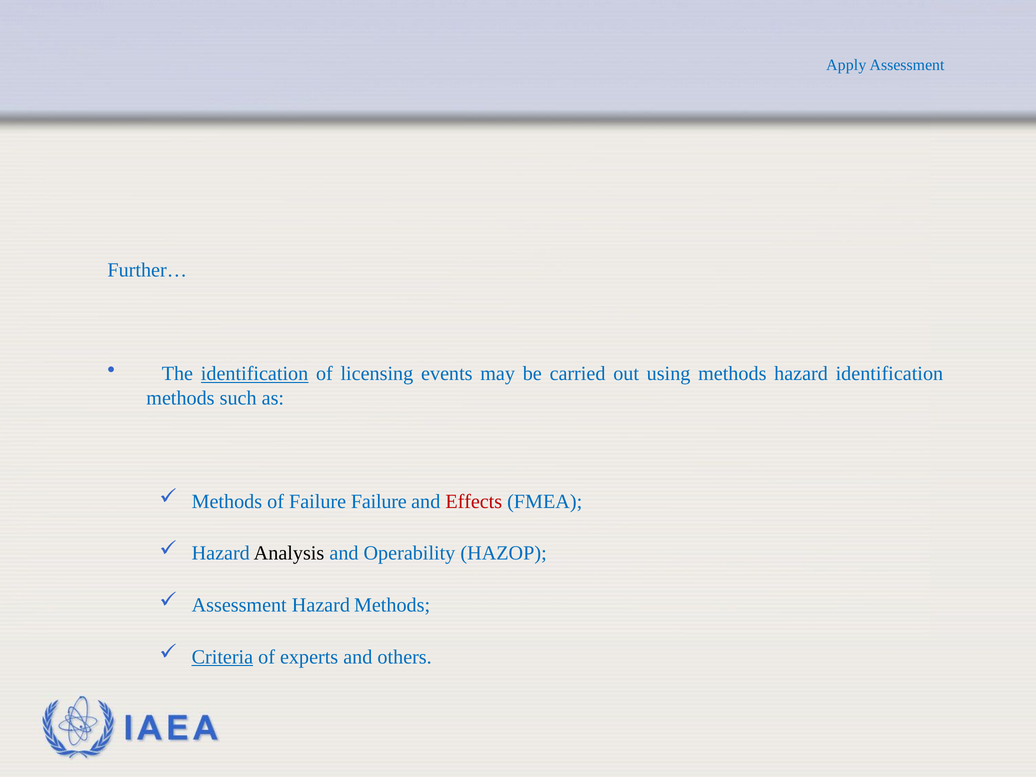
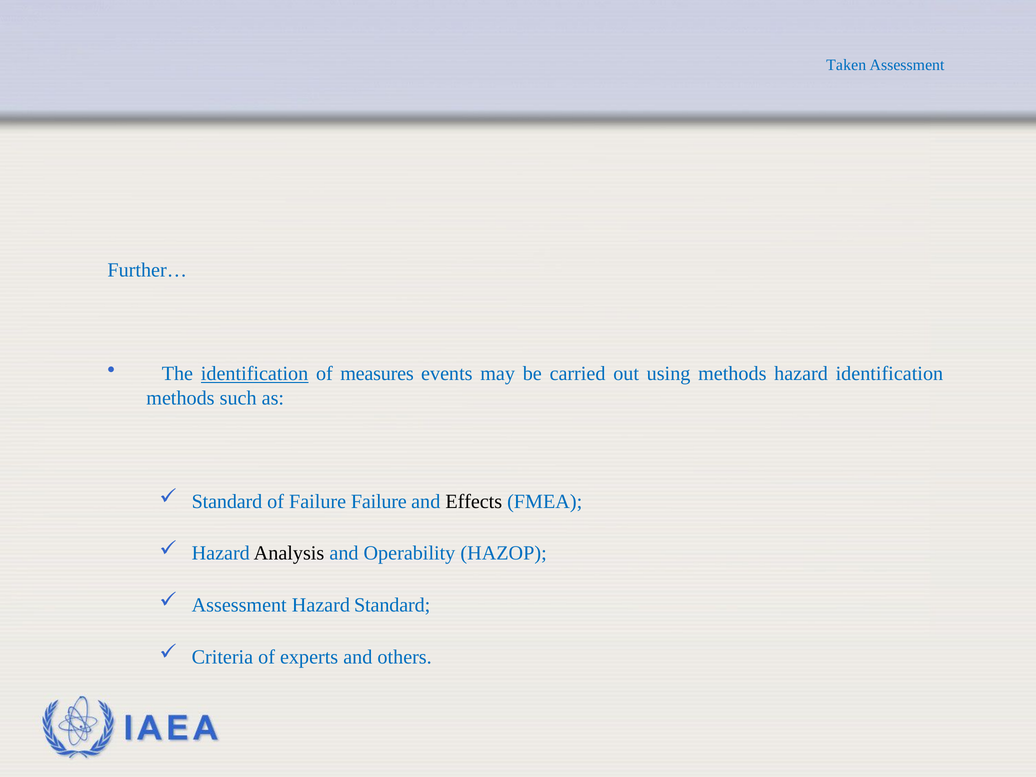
Apply: Apply -> Taken
licensing: licensing -> measures
Methods at (227, 502): Methods -> Standard
Effects colour: red -> black
Hazard Methods: Methods -> Standard
Criteria underline: present -> none
